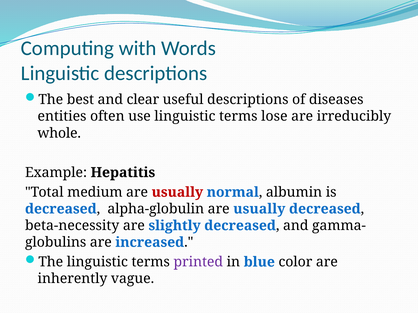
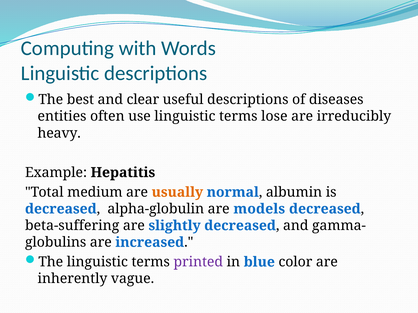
whole: whole -> heavy
usually at (177, 193) colour: red -> orange
alpha-globulin are usually: usually -> models
beta-necessity: beta-necessity -> beta-suffering
